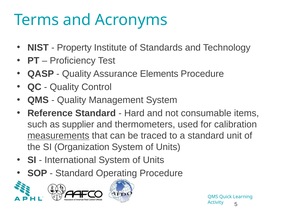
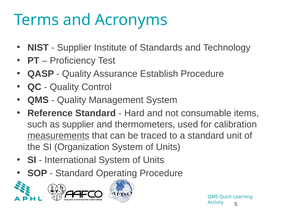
Property at (74, 47): Property -> Supplier
Elements: Elements -> Establish
